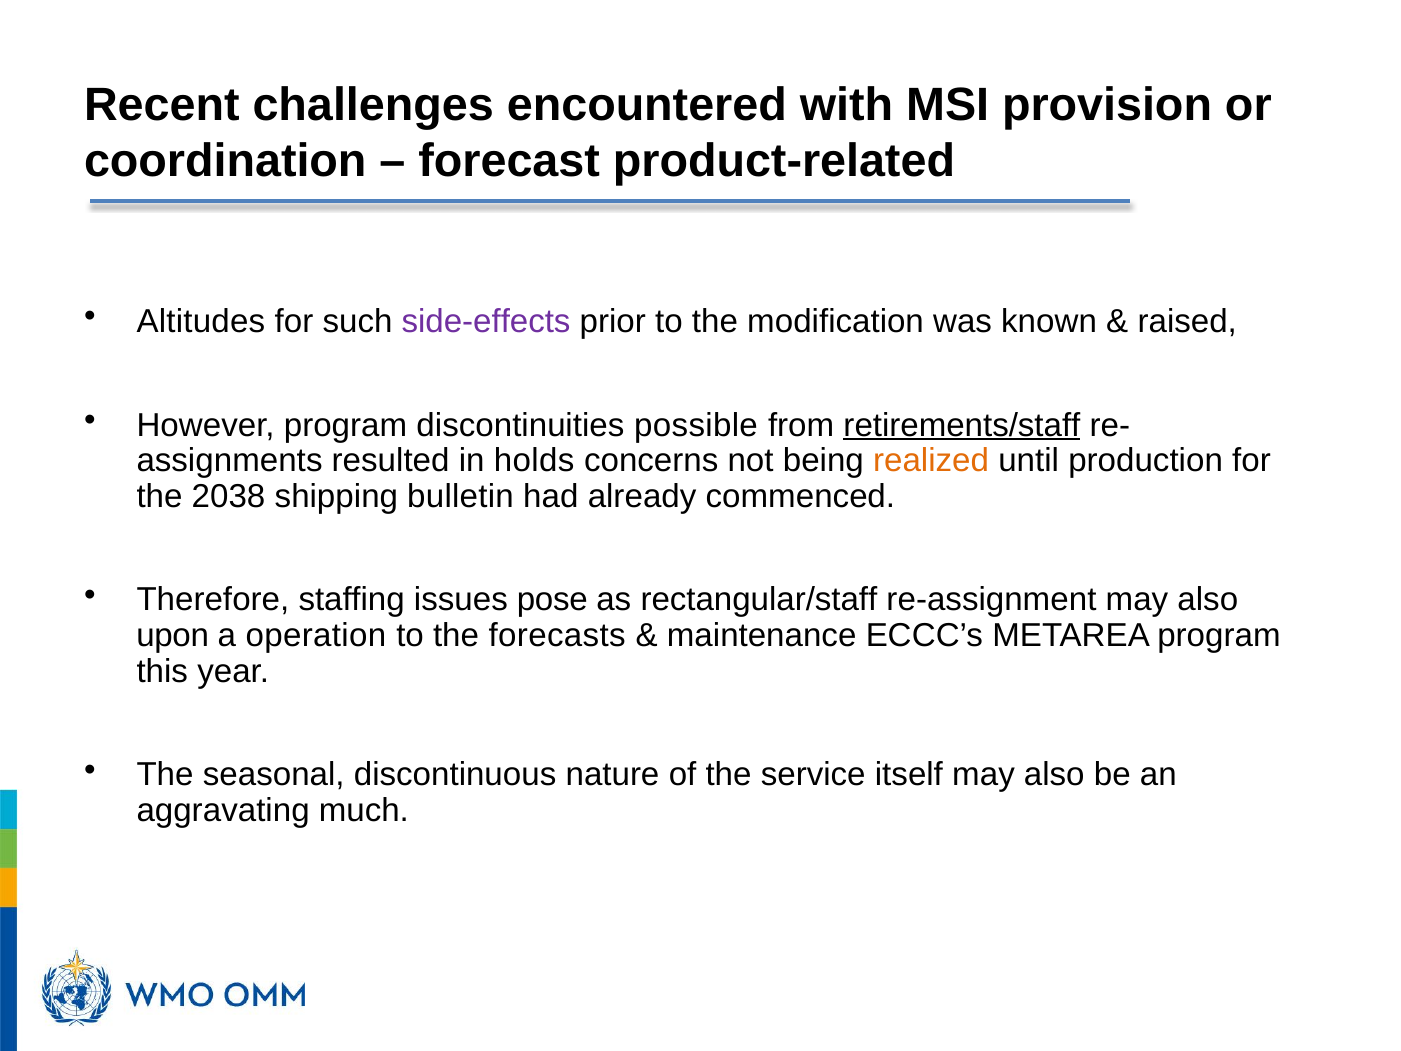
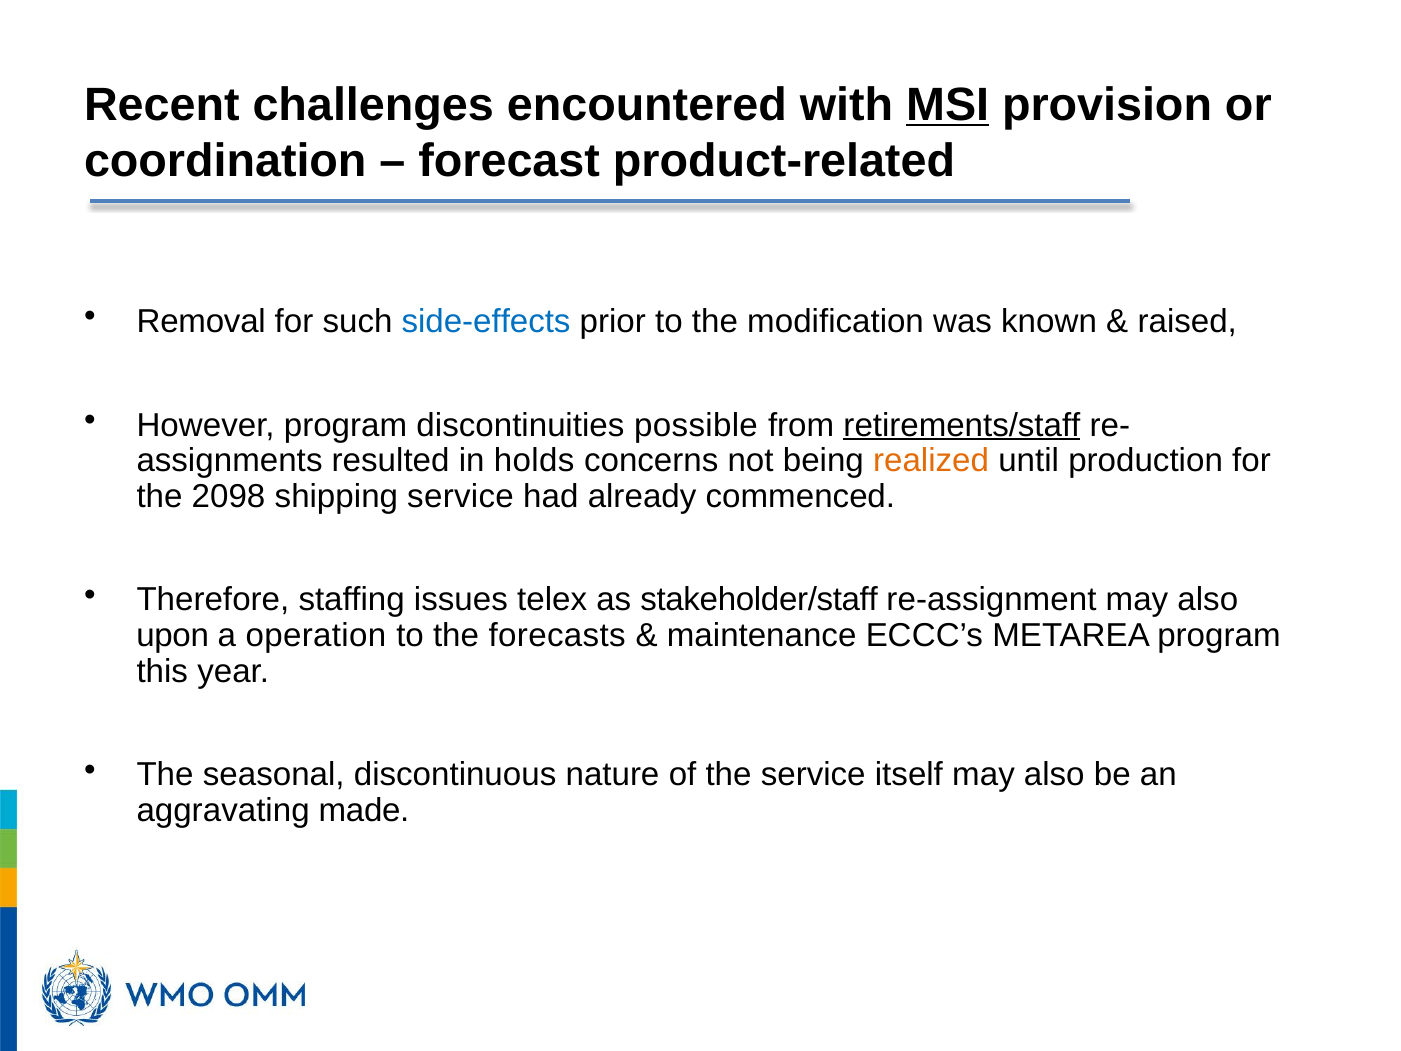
MSI underline: none -> present
Altitudes: Altitudes -> Removal
side-effects colour: purple -> blue
2038: 2038 -> 2098
shipping bulletin: bulletin -> service
pose: pose -> telex
rectangular/staff: rectangular/staff -> stakeholder/staff
much: much -> made
